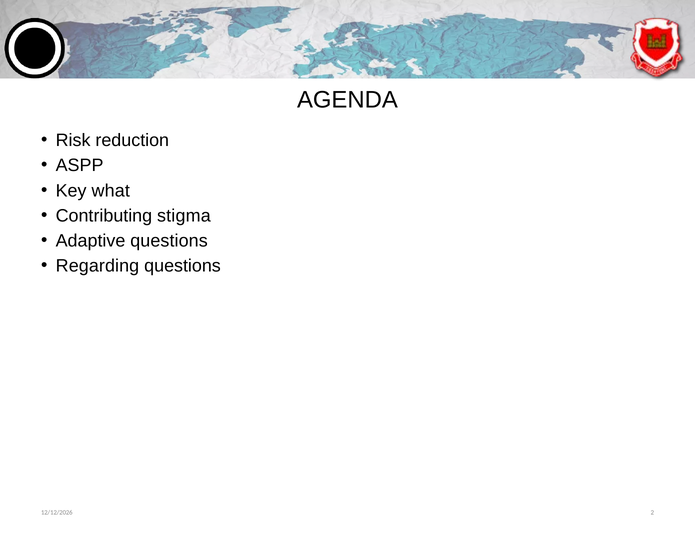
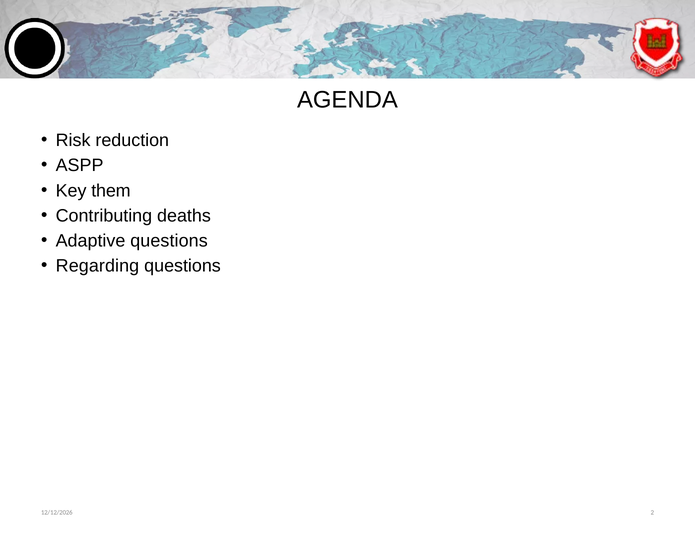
what: what -> them
stigma: stigma -> deaths
